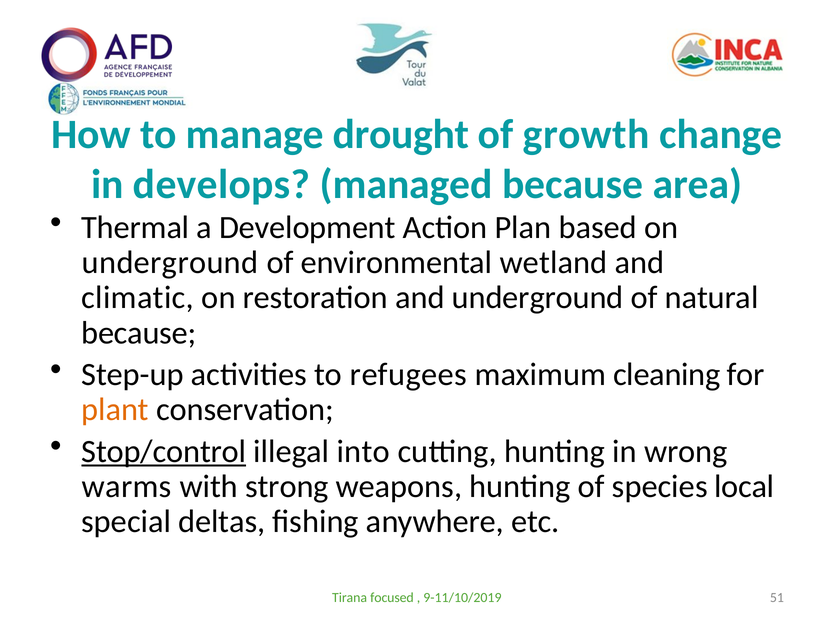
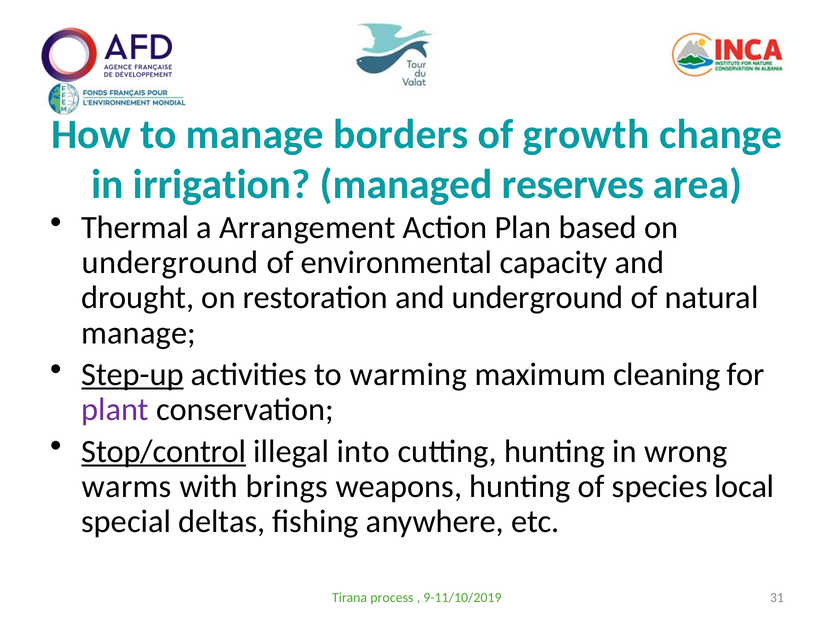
drought: drought -> borders
develops: develops -> irrigation
managed because: because -> reserves
Development: Development -> Arrangement
wetland: wetland -> capacity
climatic: climatic -> drought
because at (139, 333): because -> manage
Step-up underline: none -> present
refugees: refugees -> warming
plant colour: orange -> purple
strong: strong -> brings
focused: focused -> process
51: 51 -> 31
